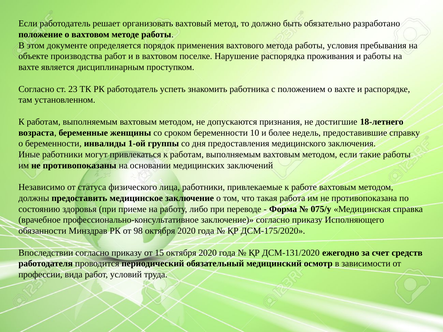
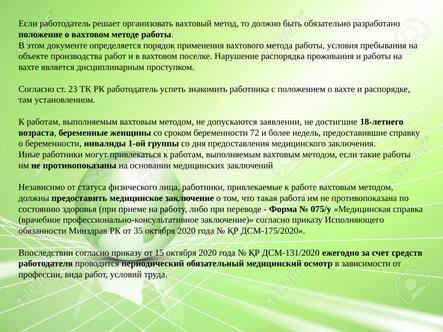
признания: признания -> заявлении
10: 10 -> 72
98: 98 -> 35
